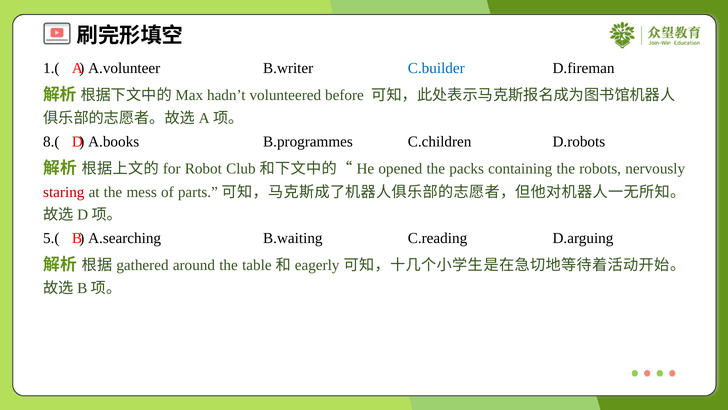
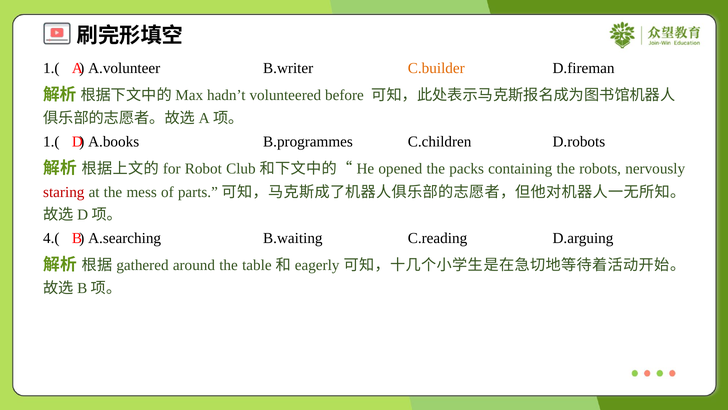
C.builder colour: blue -> orange
8.( at (51, 141): 8.( -> 1.(
5.(: 5.( -> 4.(
